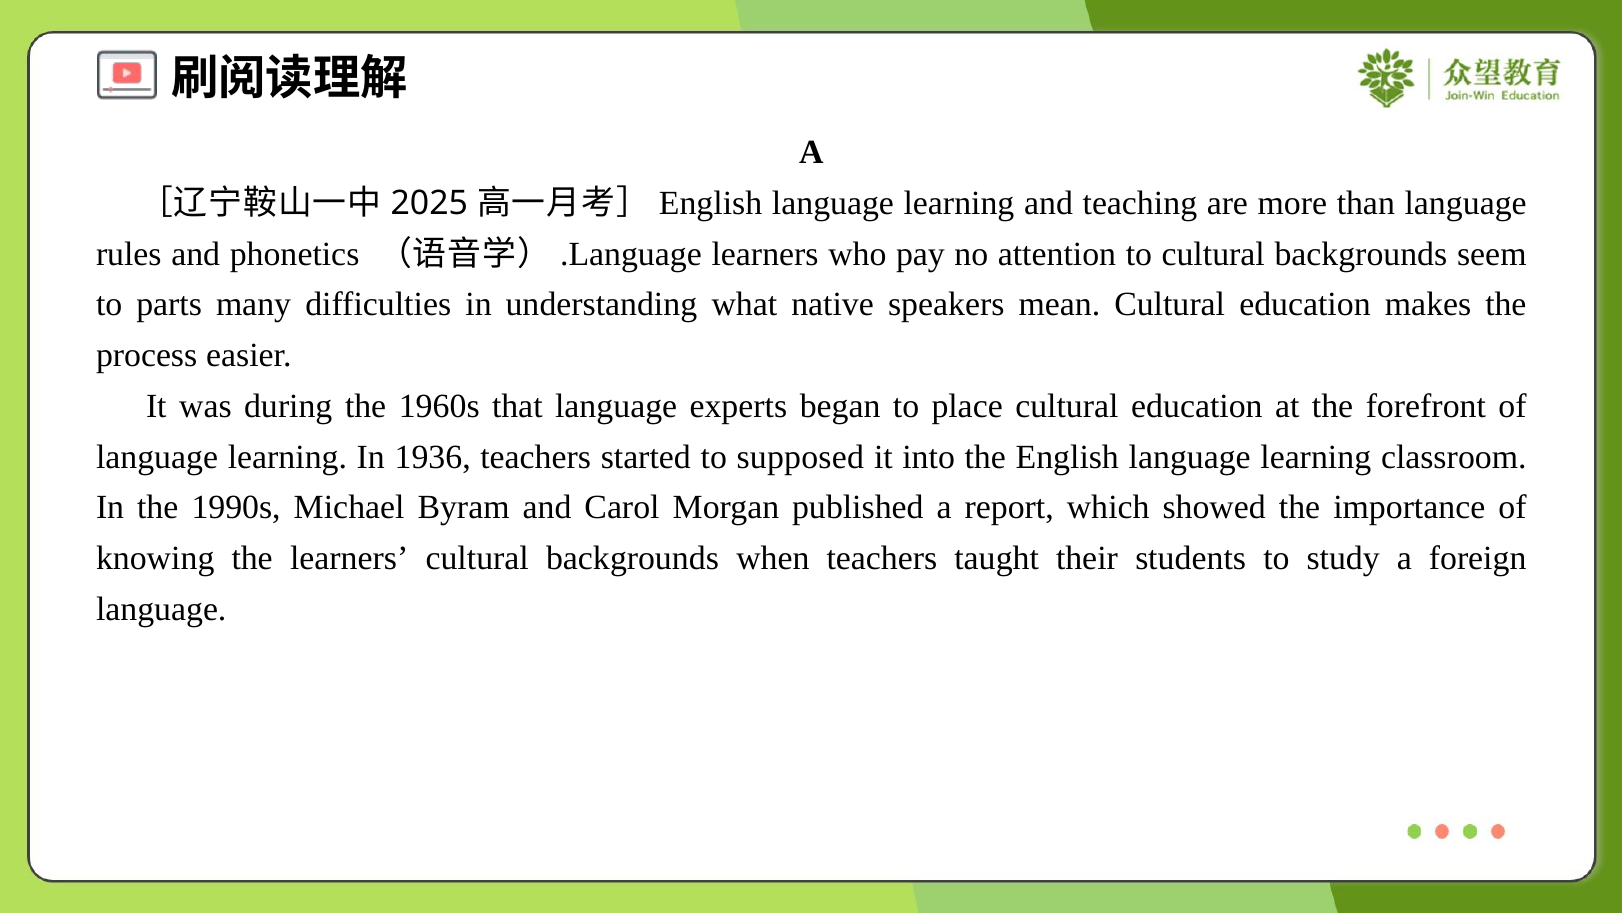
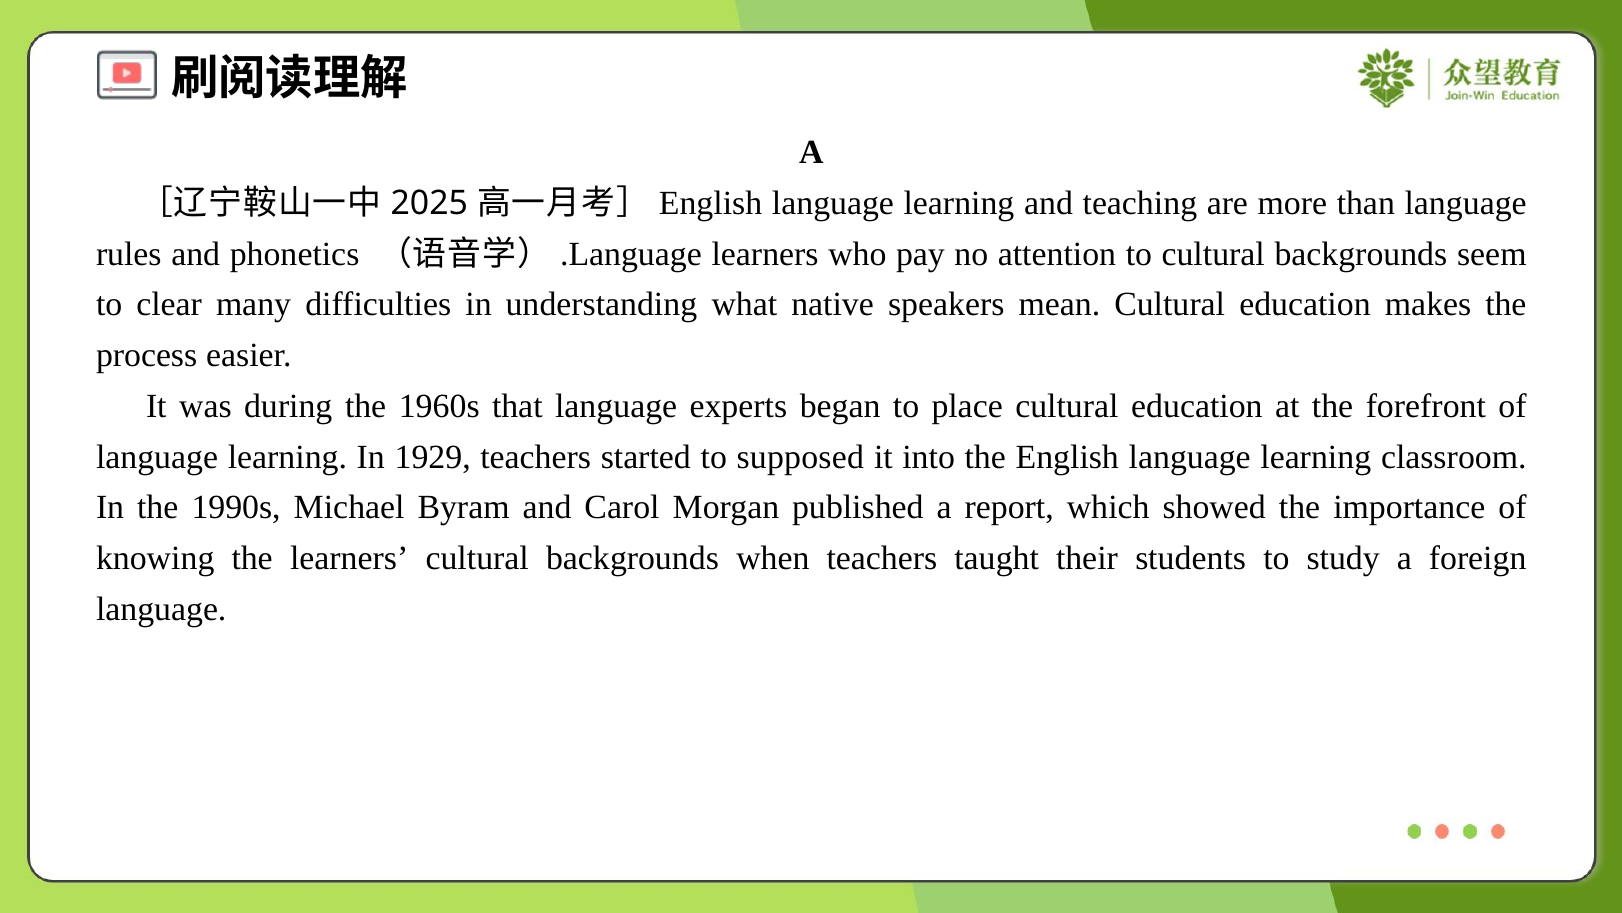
parts: parts -> clear
1936: 1936 -> 1929
